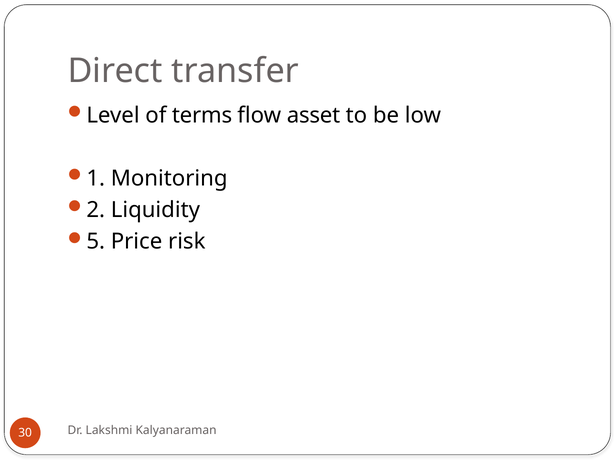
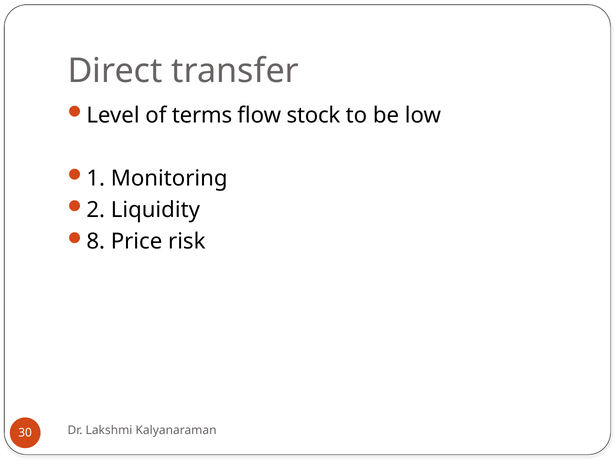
asset: asset -> stock
5: 5 -> 8
